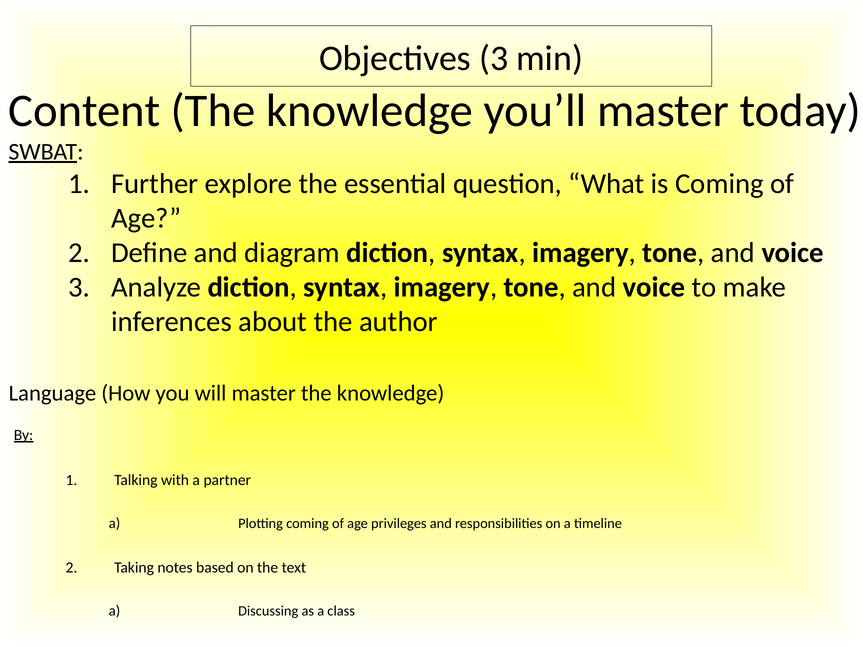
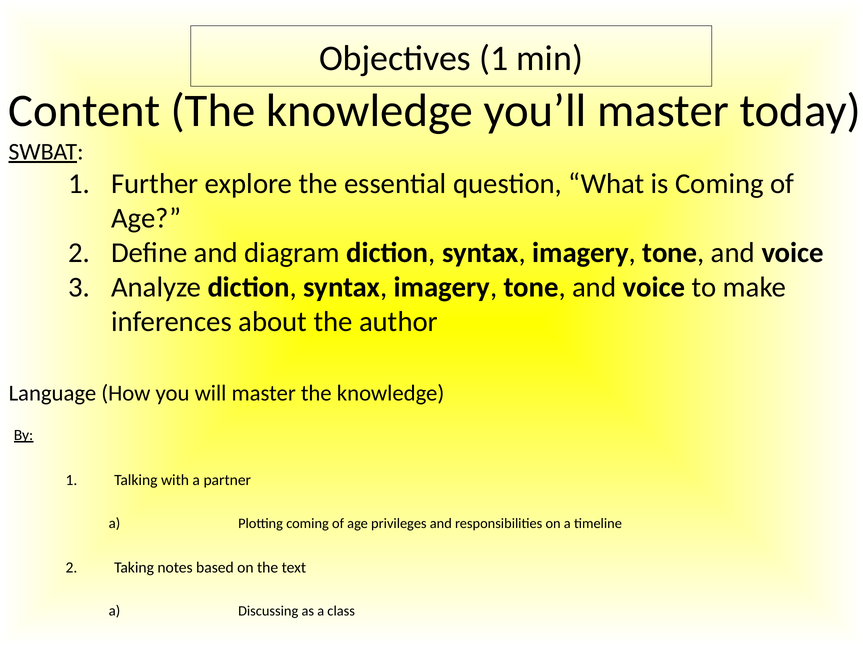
Objectives 3: 3 -> 1
